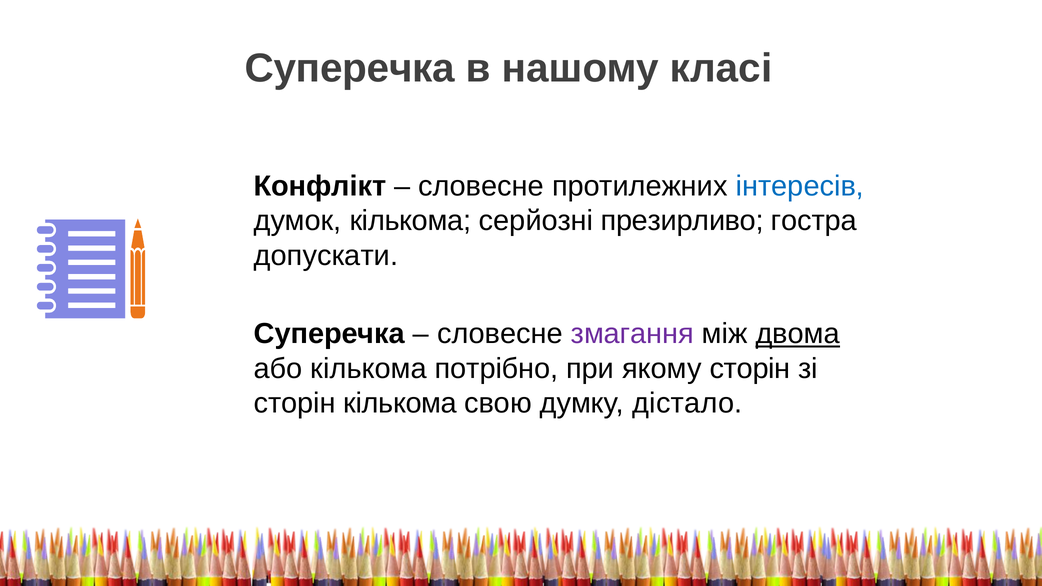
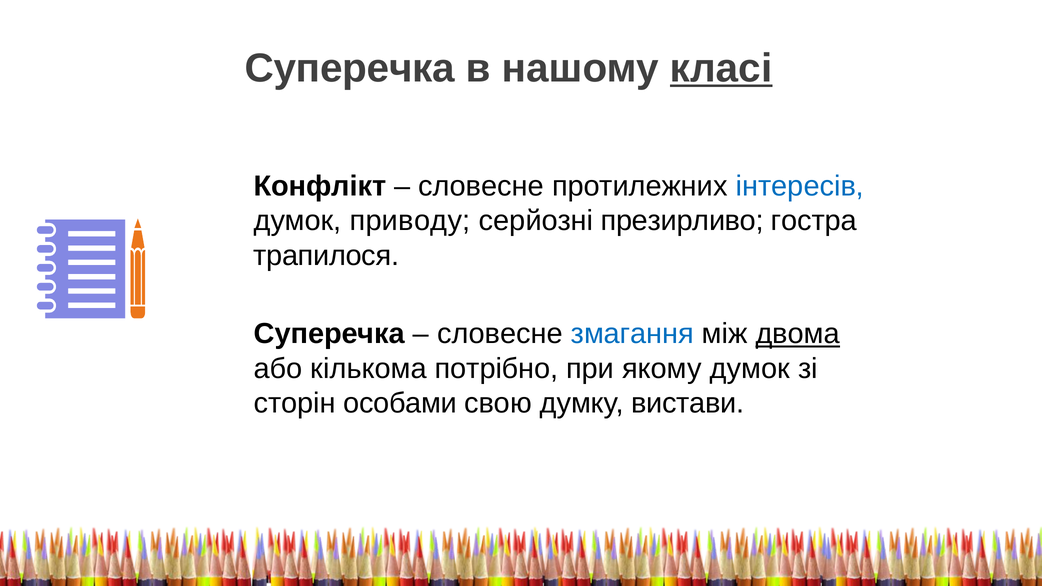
класі underline: none -> present
думок кількома: кількома -> приводу
допускати: допускати -> трапилося
змагання colour: purple -> blue
якому сторін: сторін -> думок
сторін кількома: кількома -> особами
дістало: дістало -> вистави
